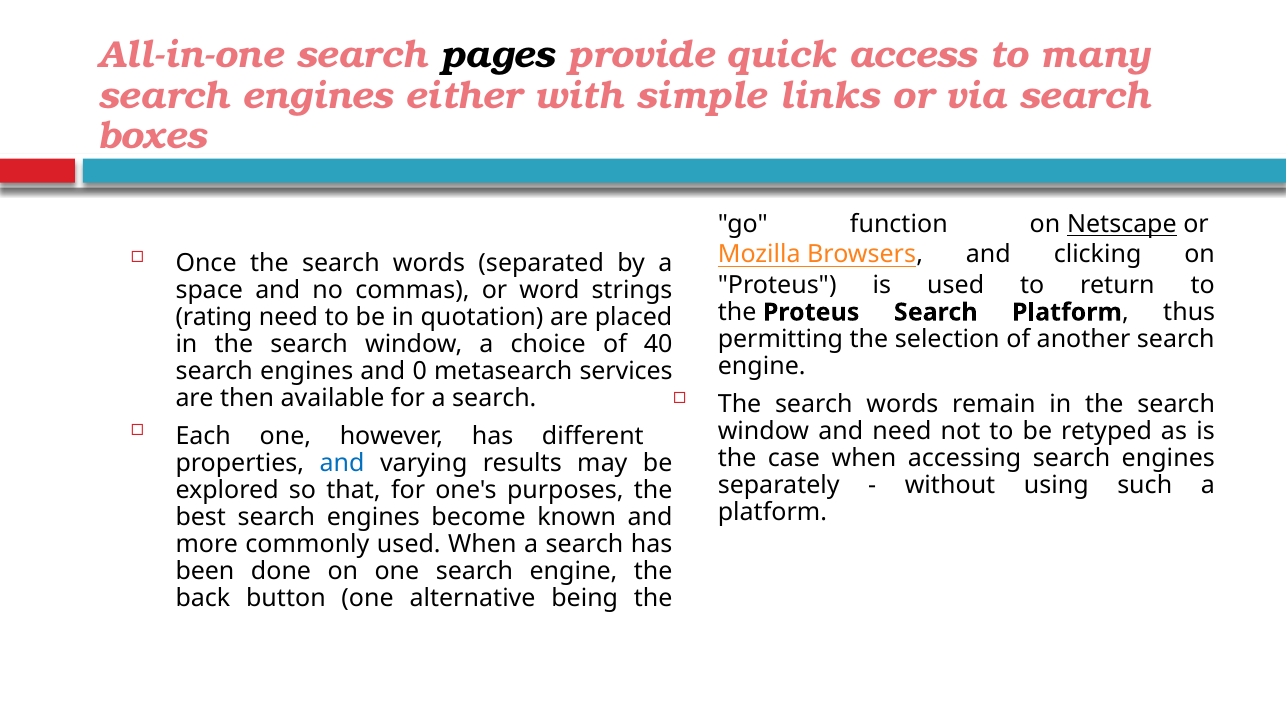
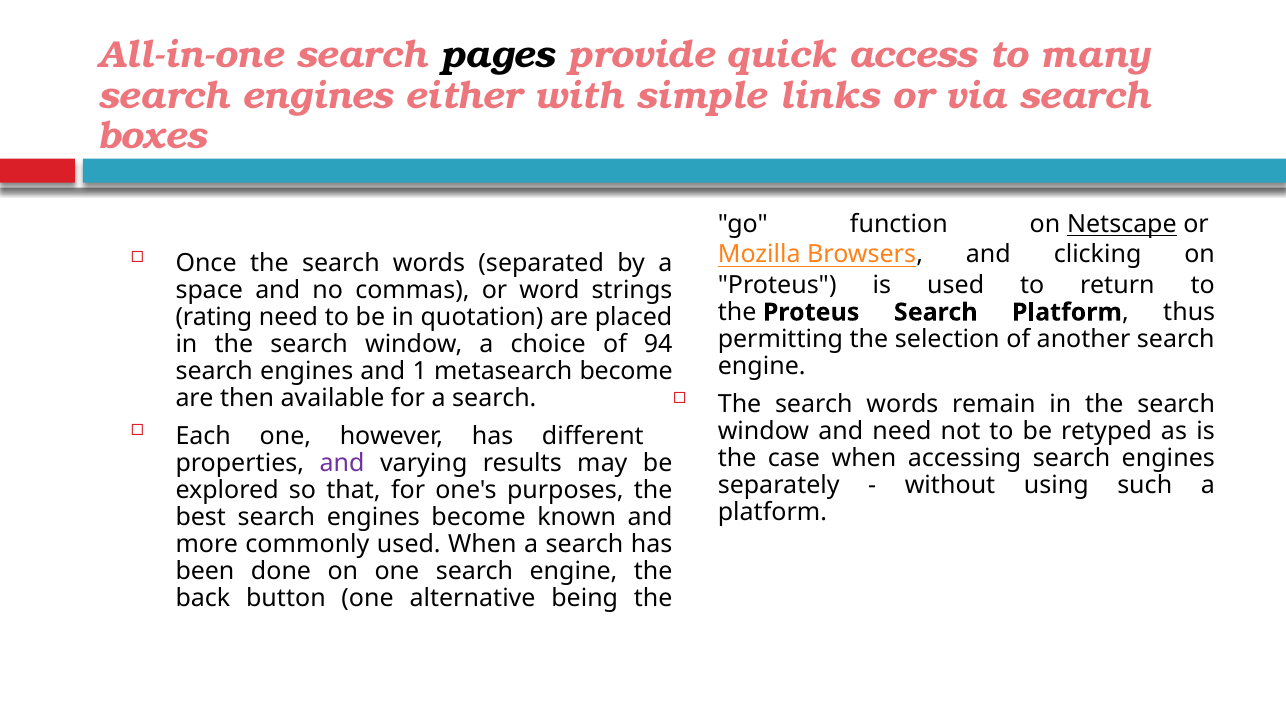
40: 40 -> 94
0: 0 -> 1
metasearch services: services -> become
and at (342, 464) colour: blue -> purple
